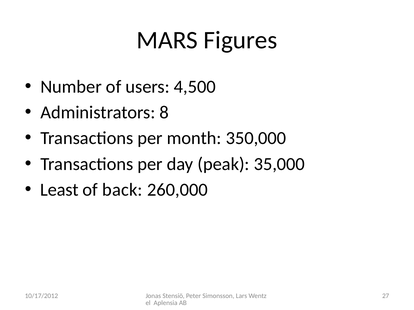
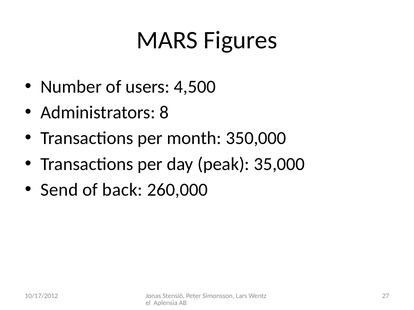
Least: Least -> Send
